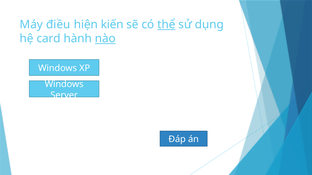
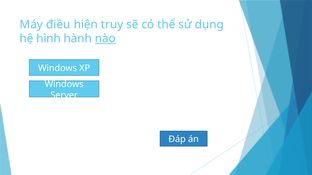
kiến: kiến -> truy
thể underline: present -> none
card: card -> hình
